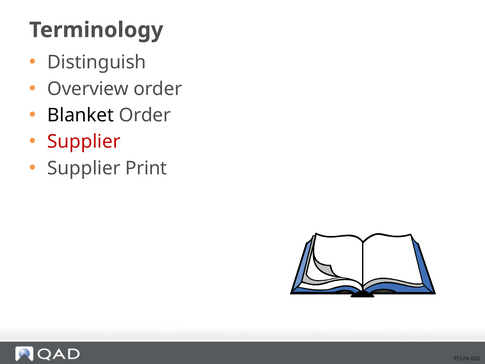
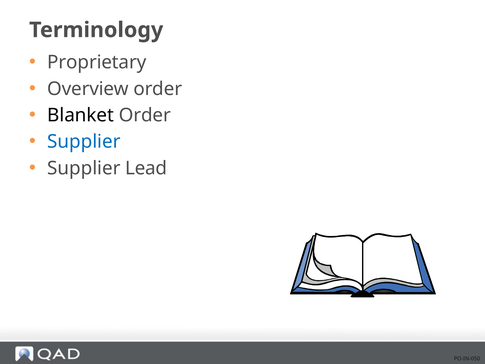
Distinguish: Distinguish -> Proprietary
Supplier at (84, 142) colour: red -> blue
Print: Print -> Lead
